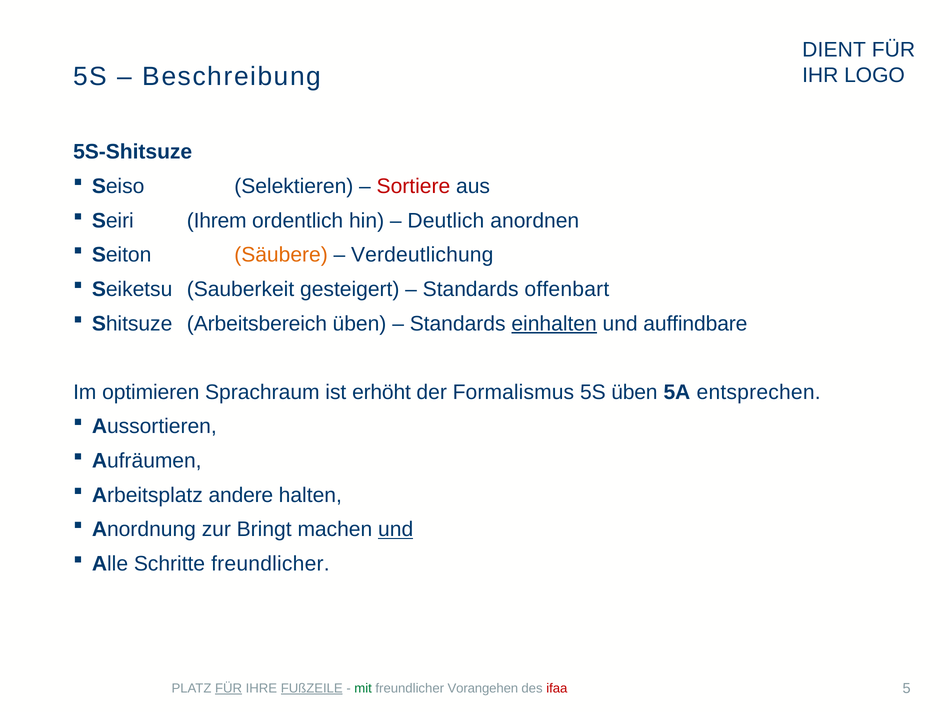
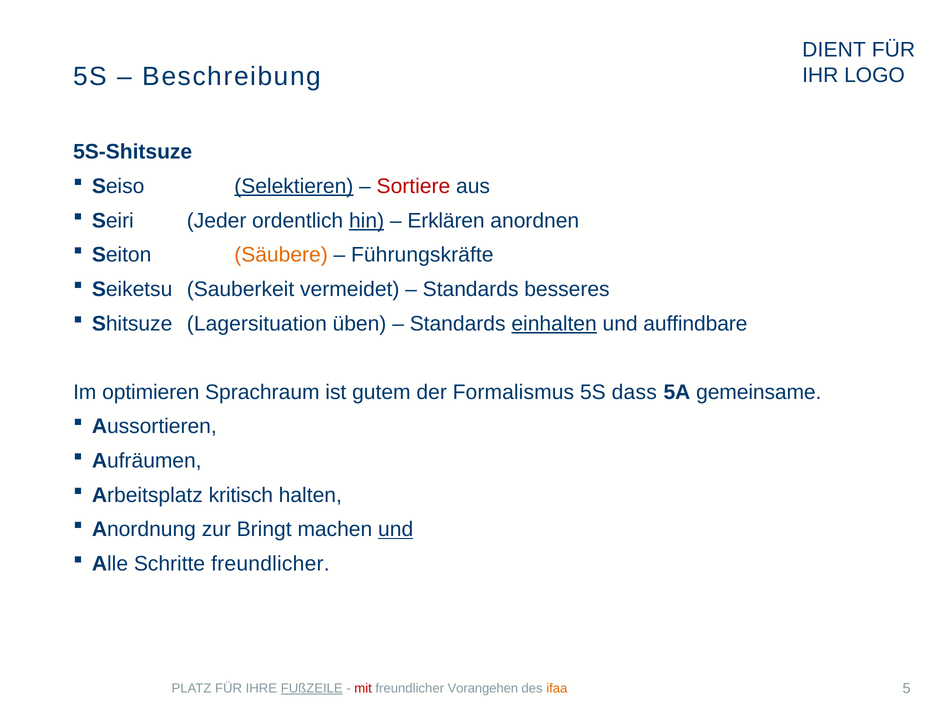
Selektieren underline: none -> present
Ihrem: Ihrem -> Jeder
hin underline: none -> present
Deutlich: Deutlich -> Erklären
Verdeutlichung: Verdeutlichung -> Führungskräfte
gesteigert: gesteigert -> vermeidet
offenbart: offenbart -> besseres
Arbeitsbereich: Arbeitsbereich -> Lagersituation
erhöht: erhöht -> gutem
5S üben: üben -> dass
entsprechen: entsprechen -> gemeinsame
andere: andere -> kritisch
FÜR at (229, 688) underline: present -> none
mit colour: green -> red
ifaa colour: red -> orange
